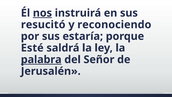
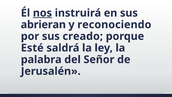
resucitó: resucitó -> abrieran
estaría: estaría -> creado
palabra underline: present -> none
